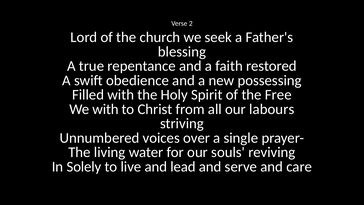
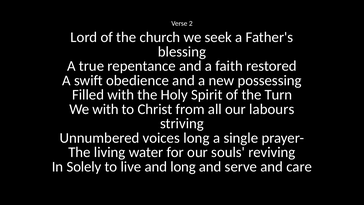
Free: Free -> Turn
voices over: over -> long
and lead: lead -> long
